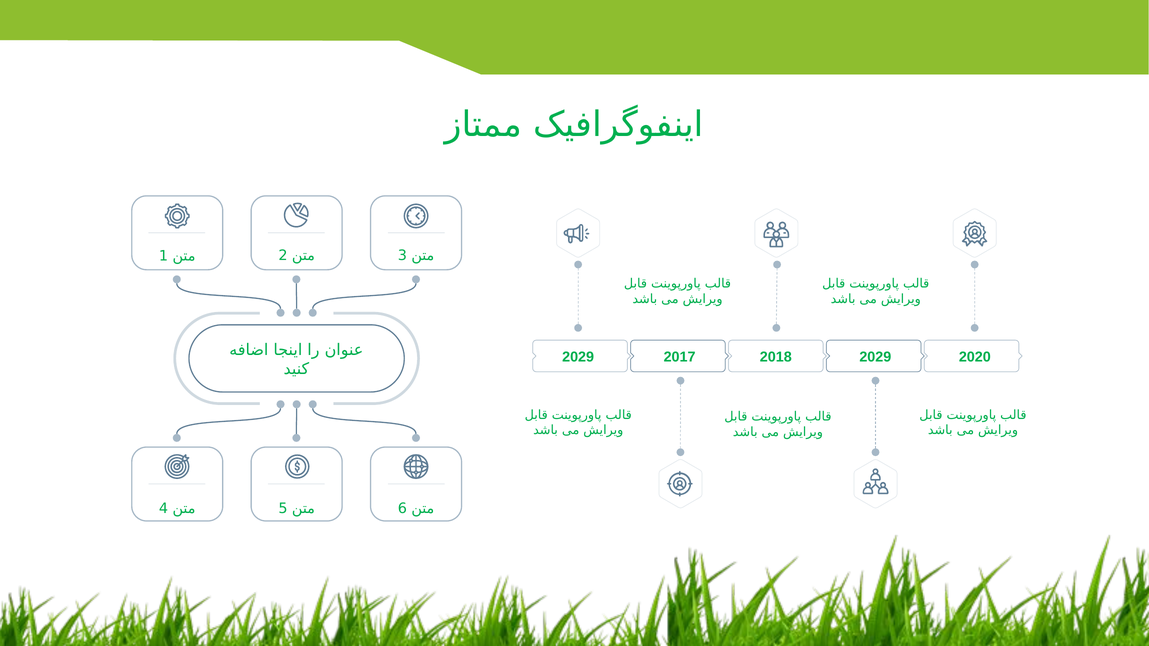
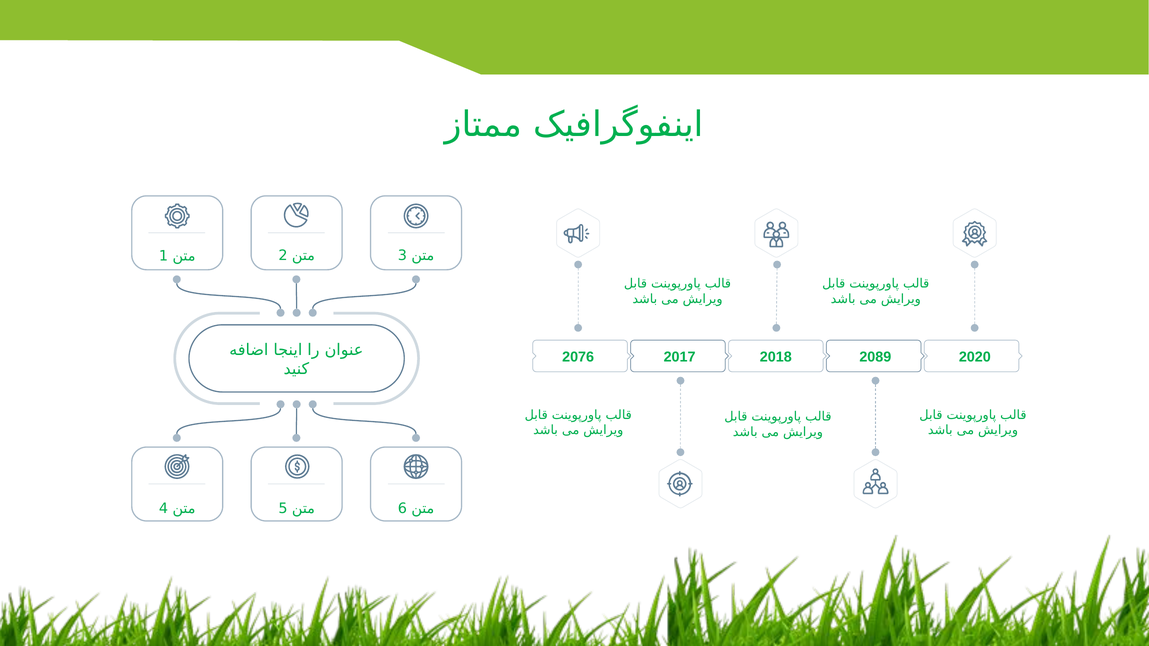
2029 at (578, 357): 2029 -> 2076
2018 2029: 2029 -> 2089
